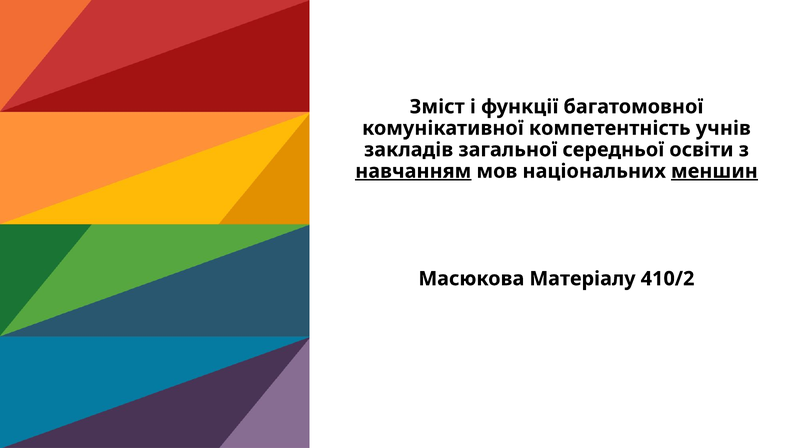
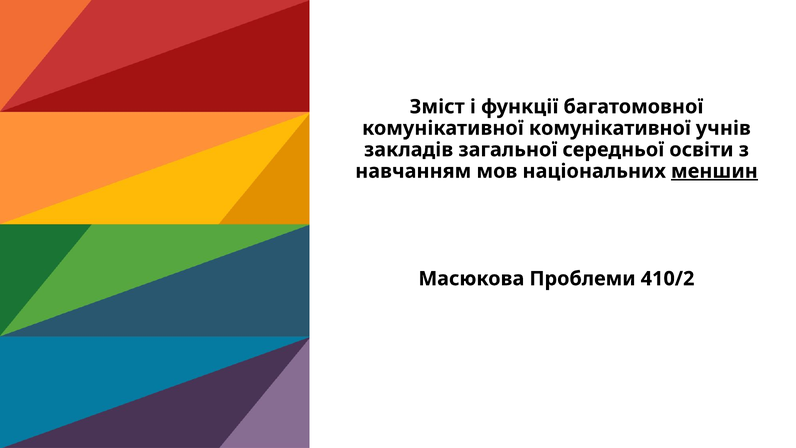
комунікативної компетентність: компетентність -> комунікативної
навчанням underline: present -> none
Матеріалу: Матеріалу -> Проблеми
